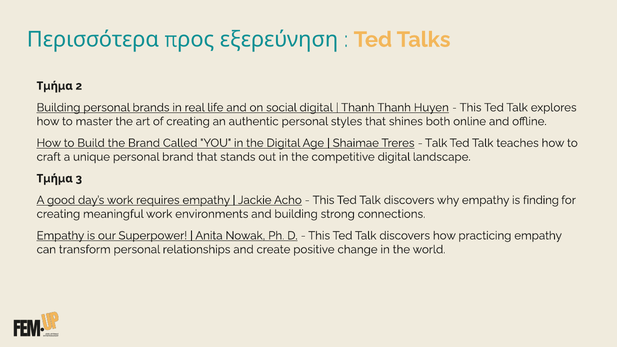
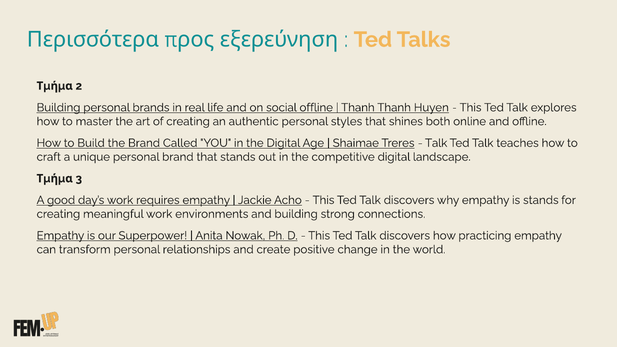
social digital: digital -> offline
is finding: finding -> stands
